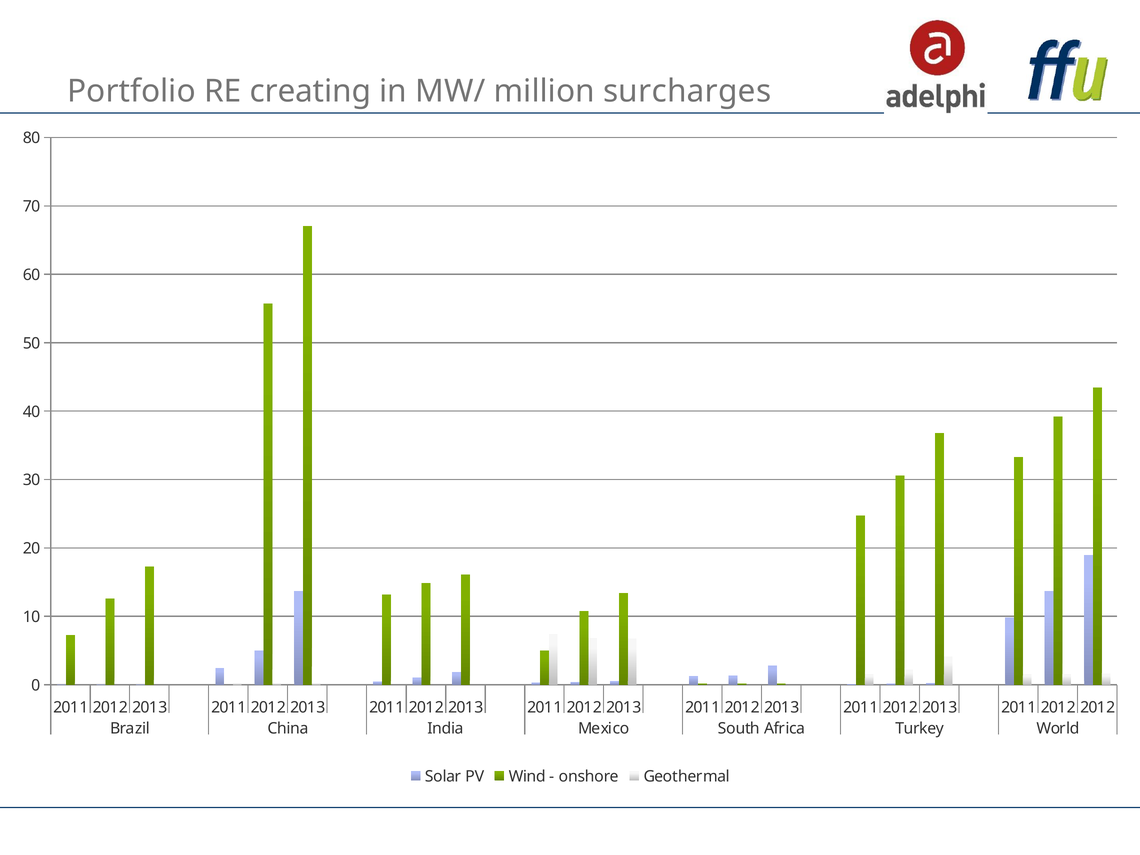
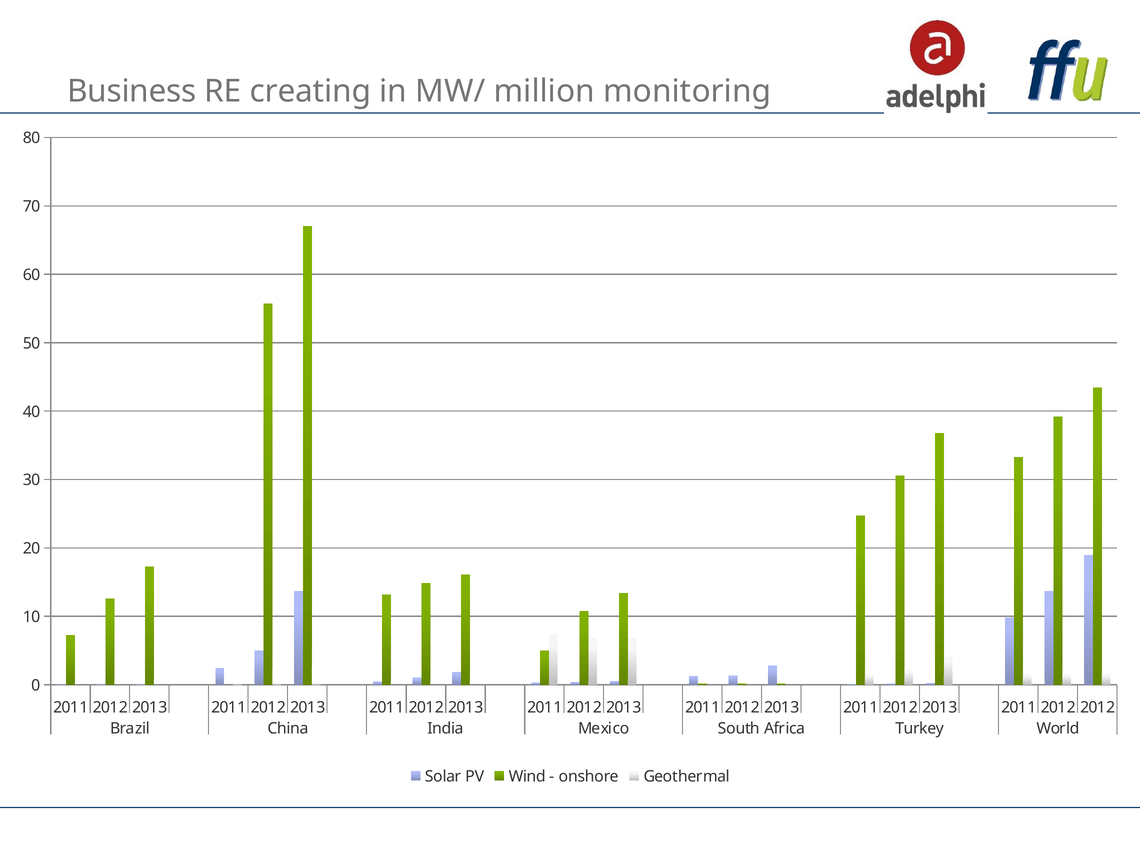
Portfolio: Portfolio -> Business
surcharges: surcharges -> monitoring
